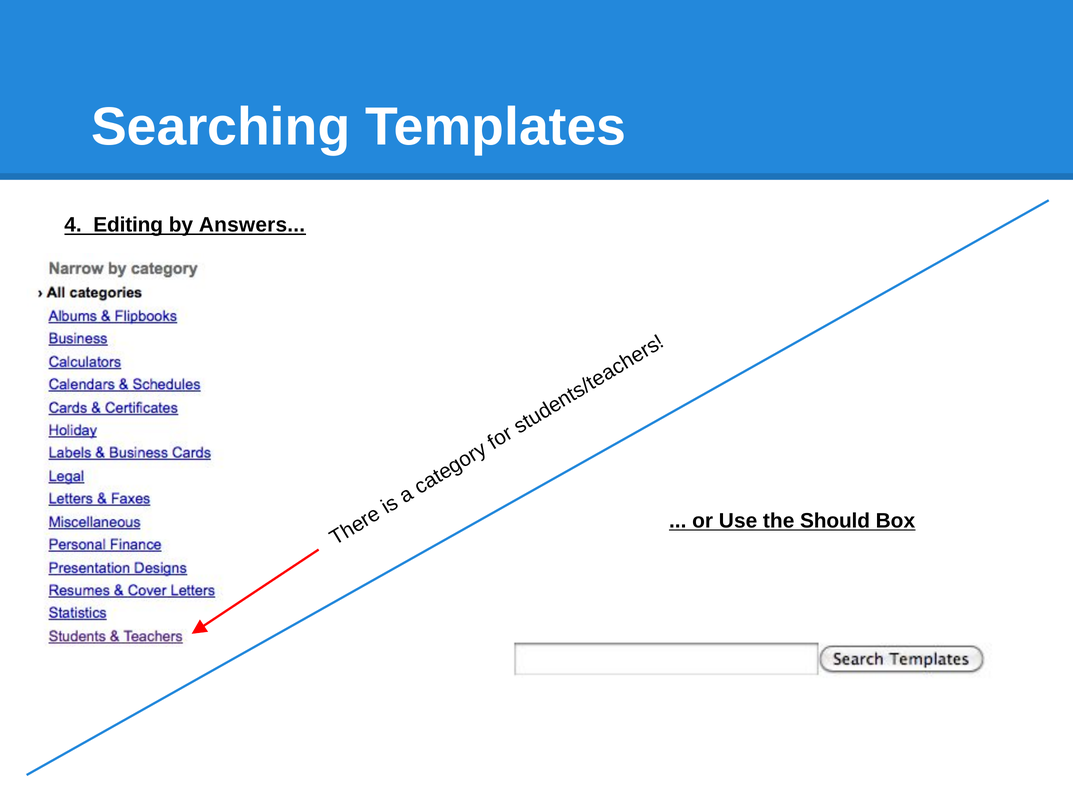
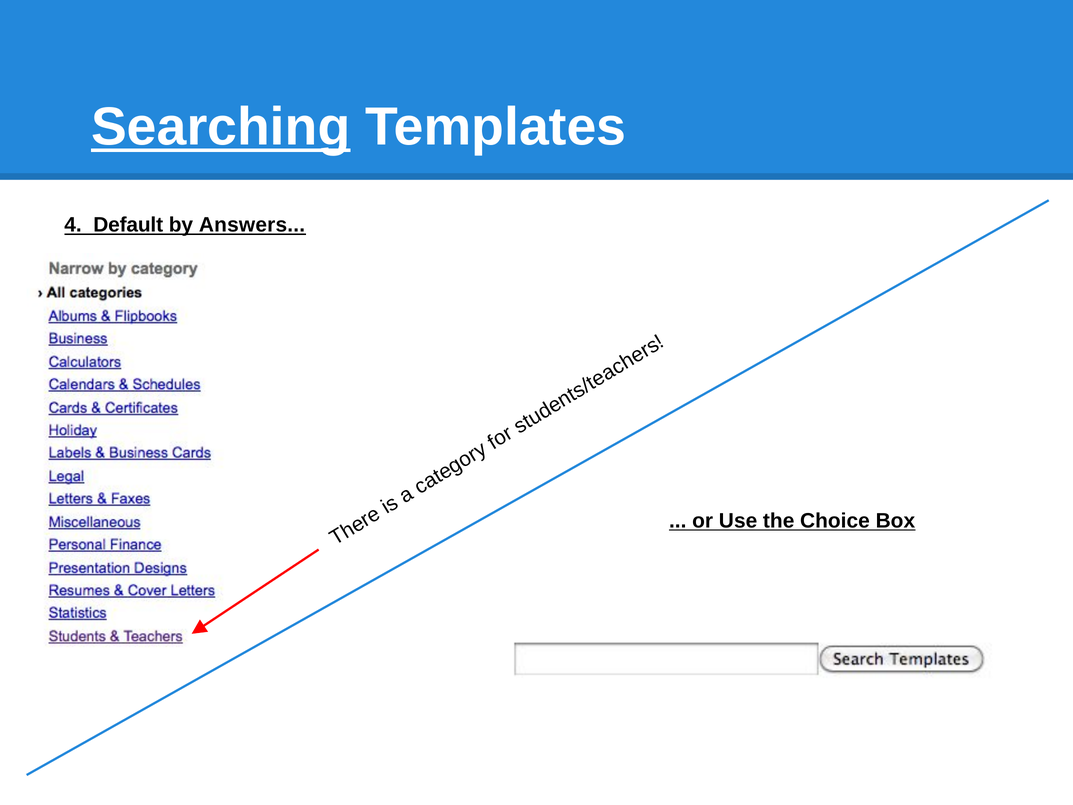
Searching underline: none -> present
Editing: Editing -> Default
Should: Should -> Choice
